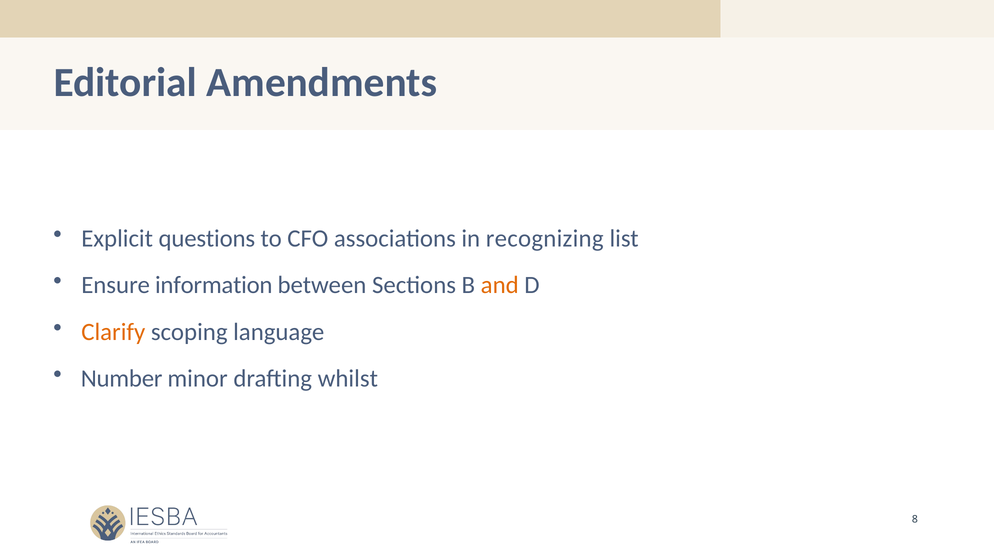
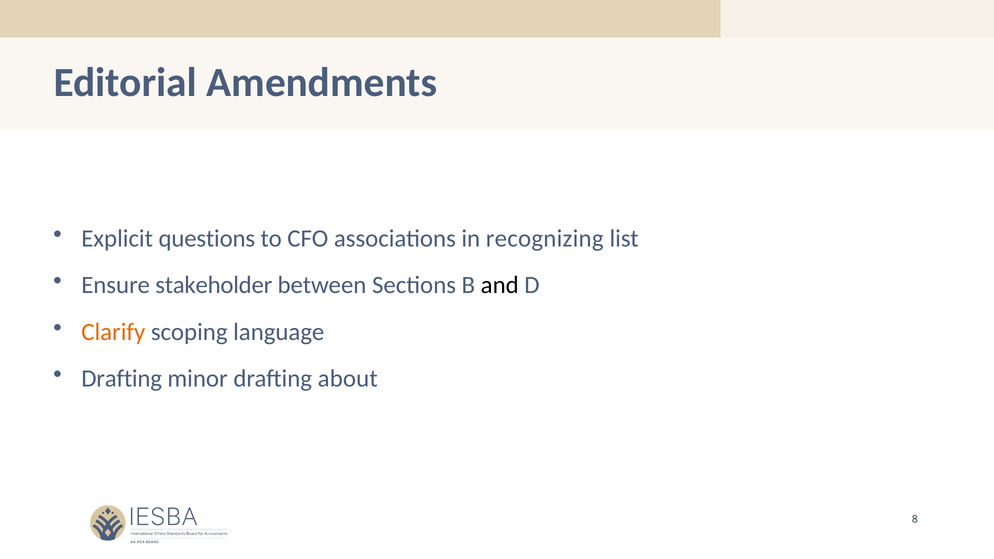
information: information -> stakeholder
and colour: orange -> black
Number at (122, 379): Number -> Drafting
whilst: whilst -> about
